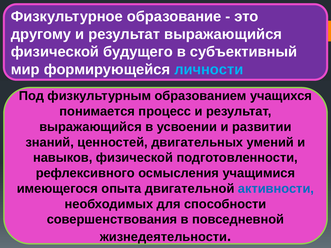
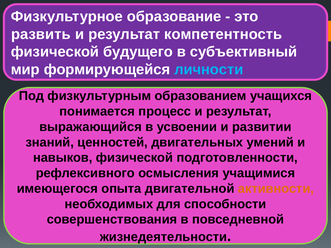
другому: другому -> развить
выражающийся at (223, 34): выражающийся -> компетентность
активности colour: blue -> orange
